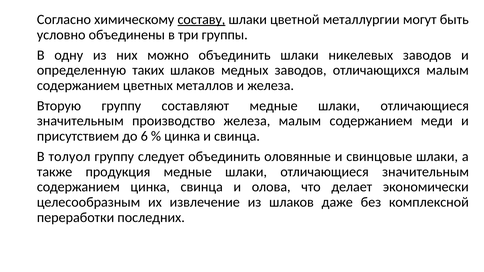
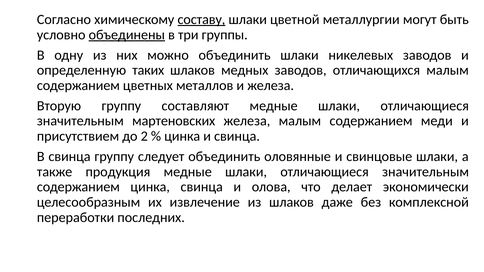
объединены underline: none -> present
производство: производство -> мартеновских
6: 6 -> 2
В толуол: толуол -> свинца
